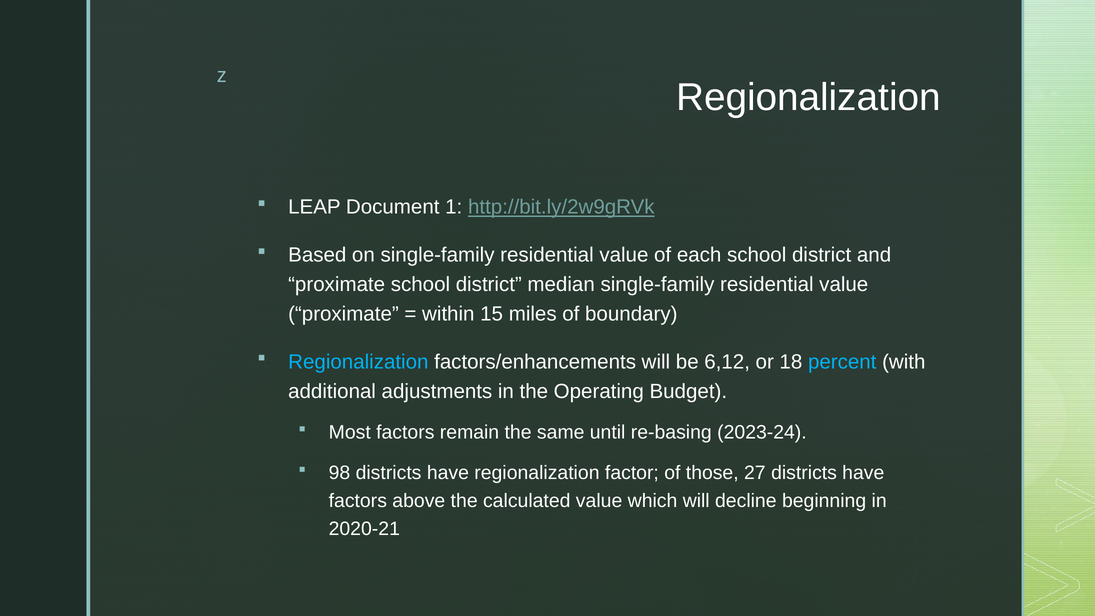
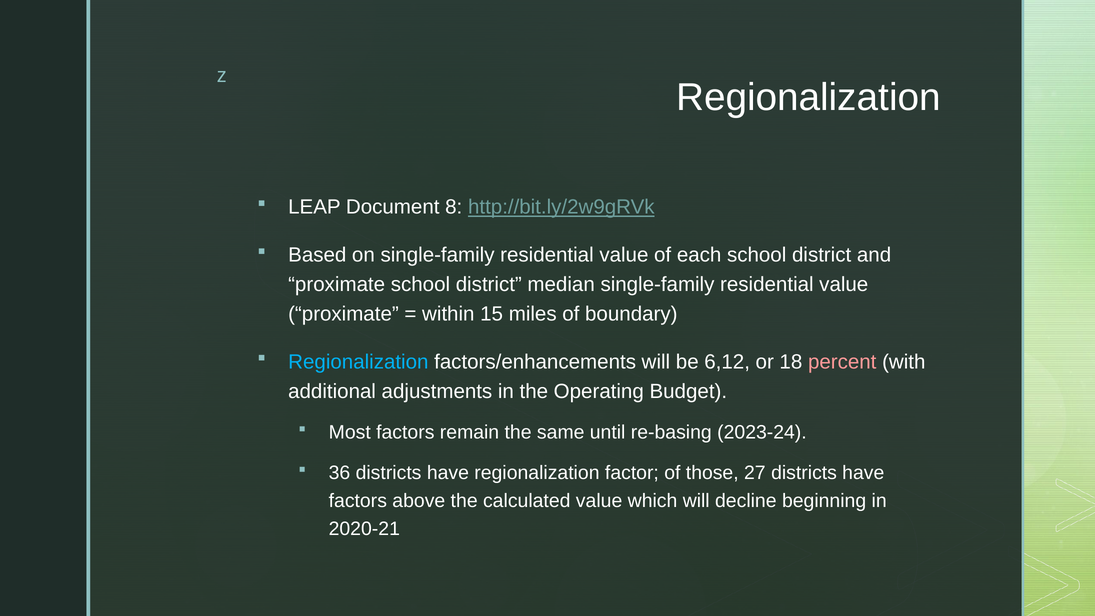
1: 1 -> 8
percent colour: light blue -> pink
98: 98 -> 36
